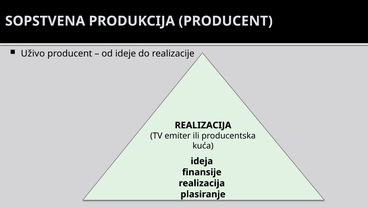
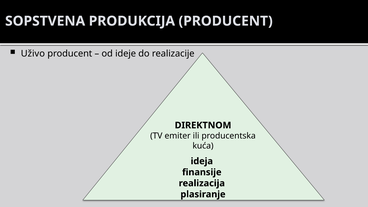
REALIZACIJA at (203, 125): REALIZACIJA -> DIREKTNOM
